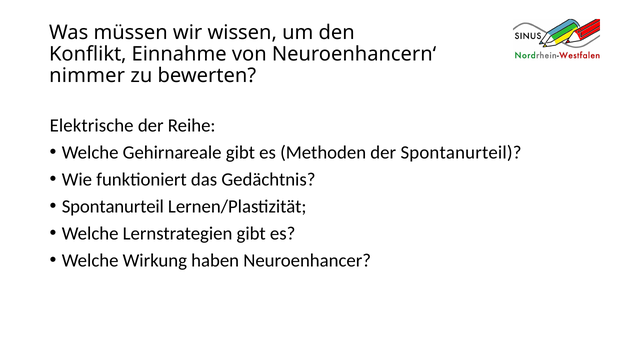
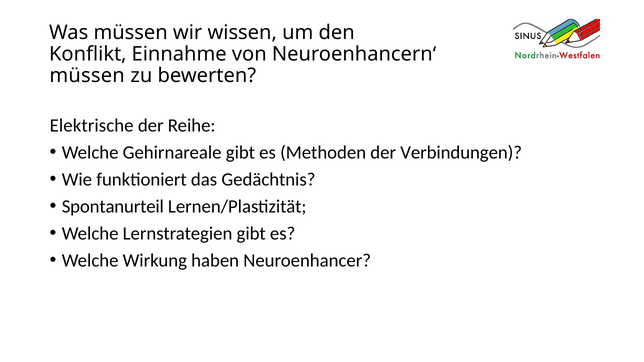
nimmer at (87, 76): nimmer -> müssen
der Spontanurteil: Spontanurteil -> Verbindungen
